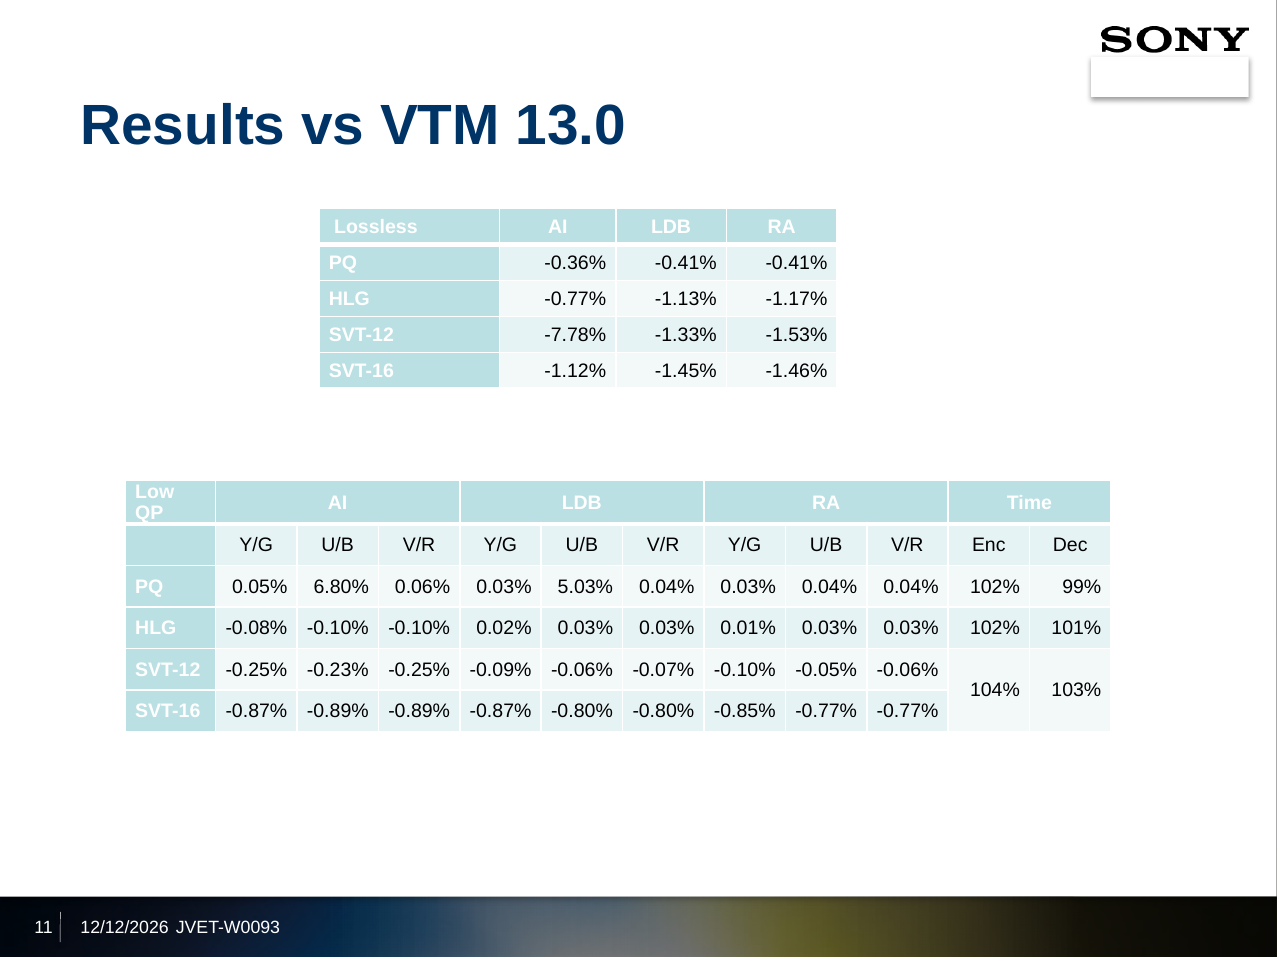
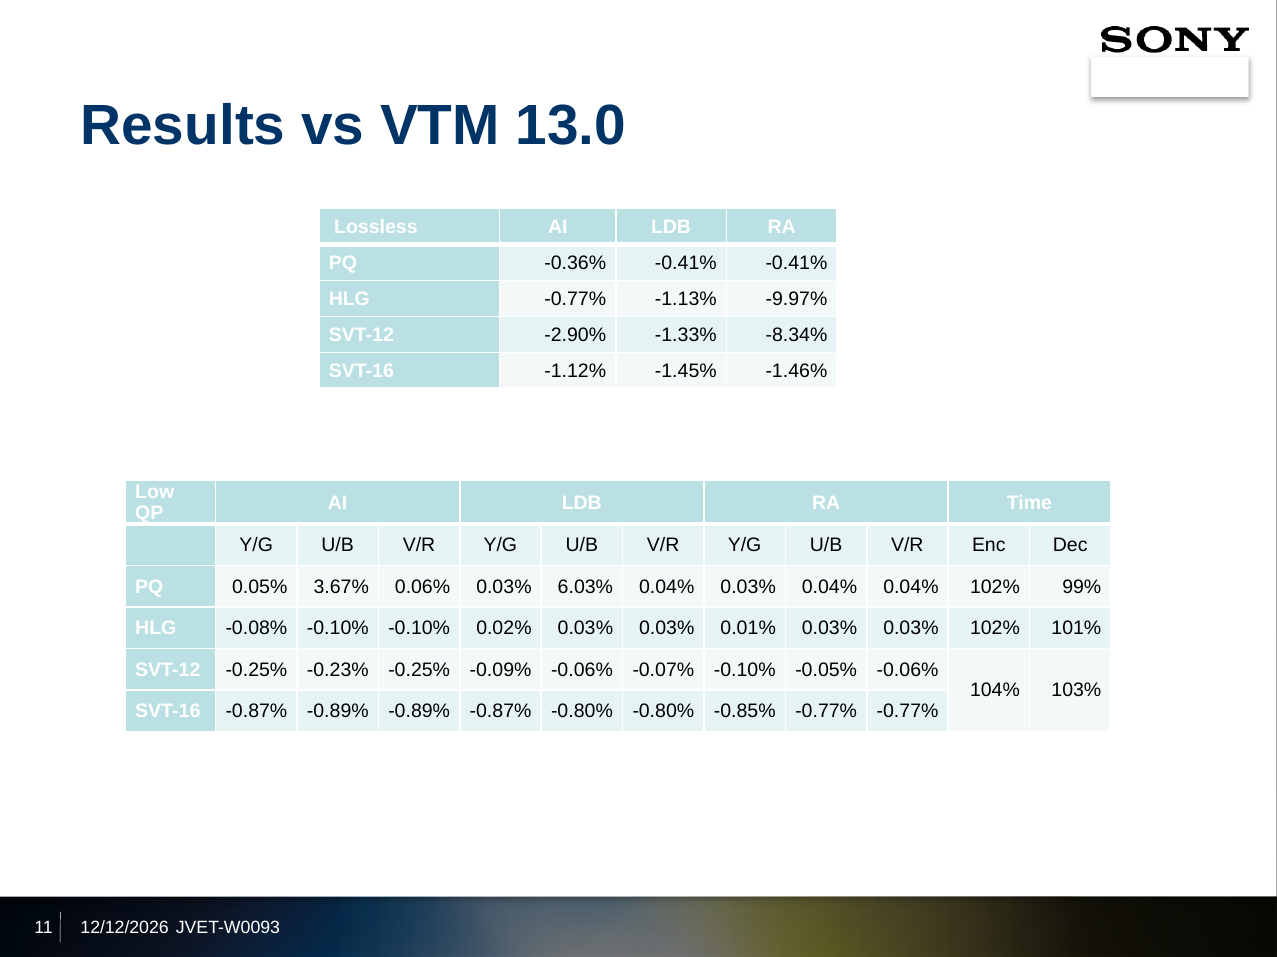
-1.17%: -1.17% -> -9.97%
-7.78%: -7.78% -> -2.90%
-1.53%: -1.53% -> -8.34%
6.80%: 6.80% -> 3.67%
5.03%: 5.03% -> 6.03%
